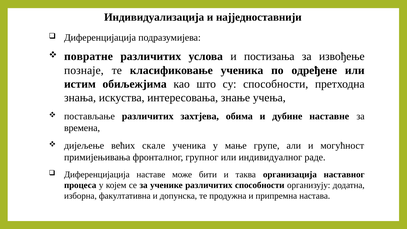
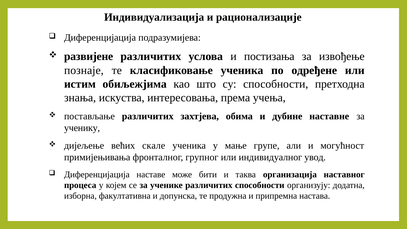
најједноставнији: најједноставнији -> рационализације
повратне: повратне -> развијене
знање: знање -> према
времена: времена -> ученику
раде: раде -> увод
